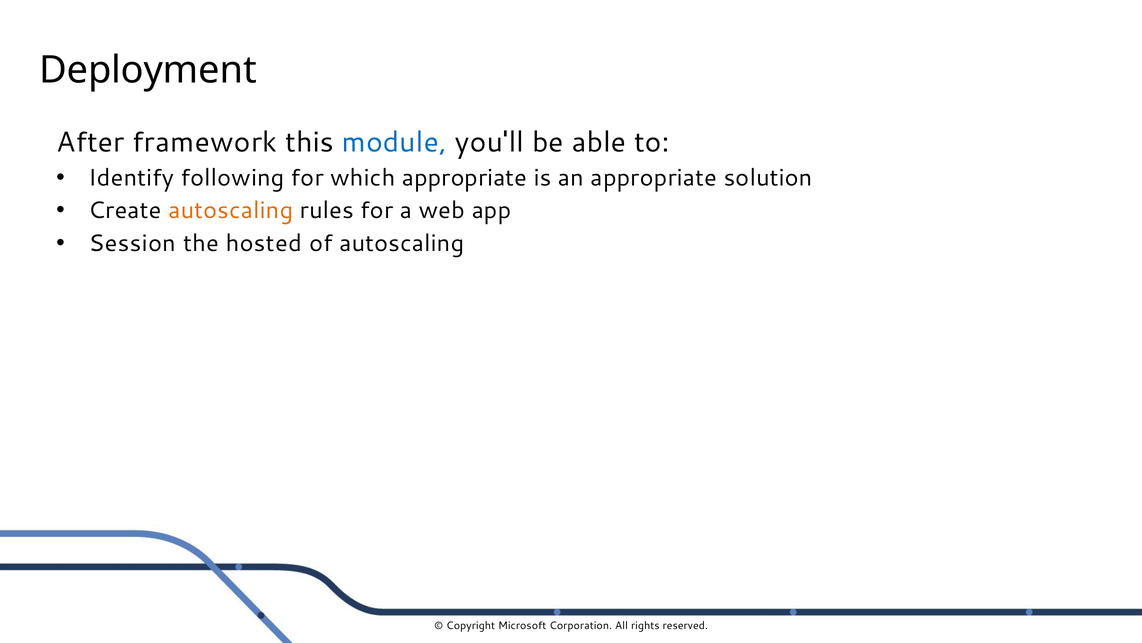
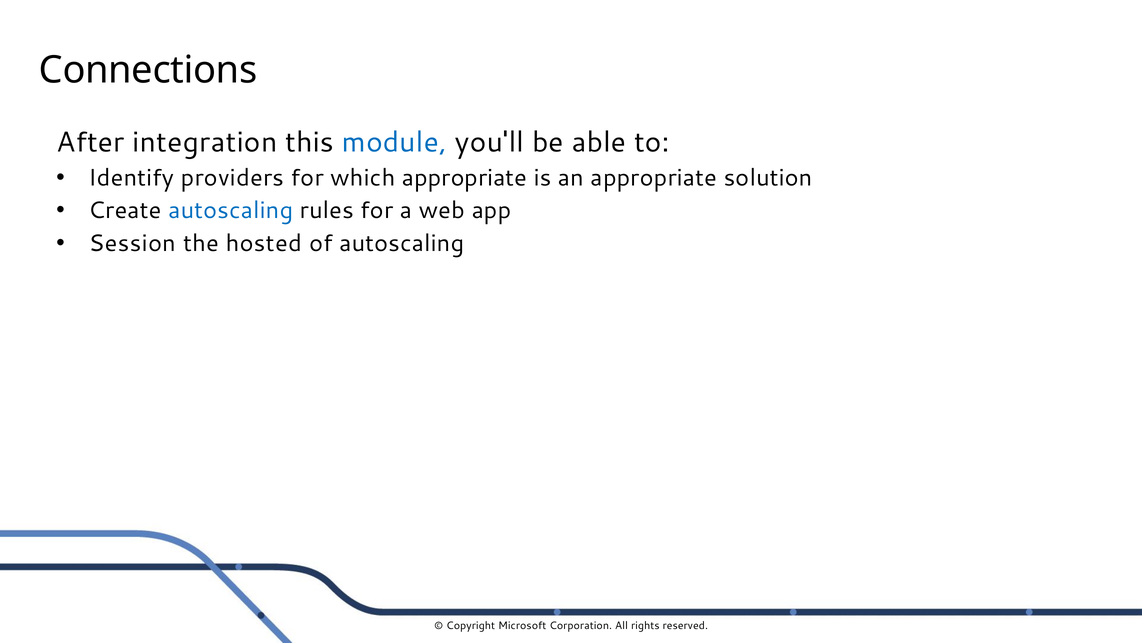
Deployment: Deployment -> Connections
framework: framework -> integration
following: following -> providers
autoscaling at (231, 210) colour: orange -> blue
